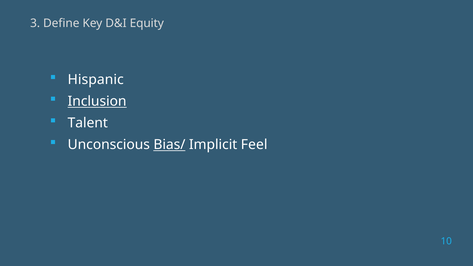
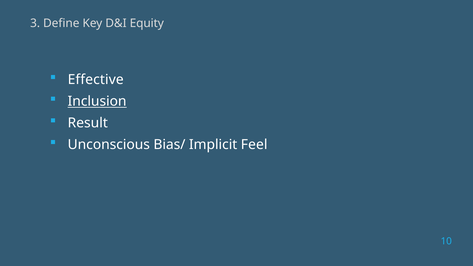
Hispanic: Hispanic -> Effective
Talent: Talent -> Result
Bias/ underline: present -> none
